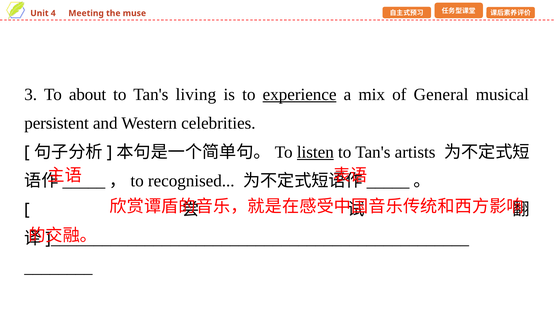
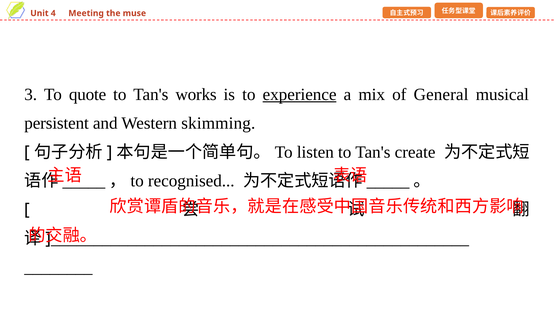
about: about -> quote
living: living -> works
celebrities: celebrities -> skimming
listen underline: present -> none
artists: artists -> create
